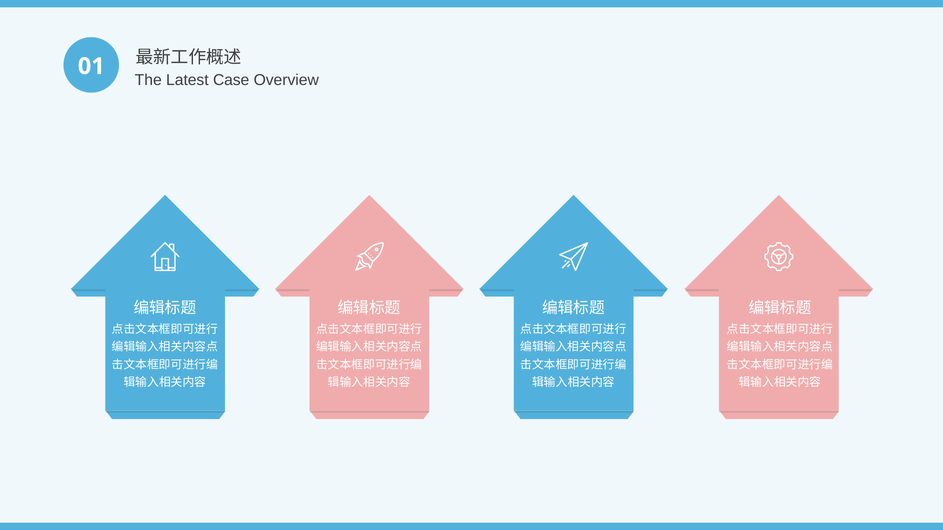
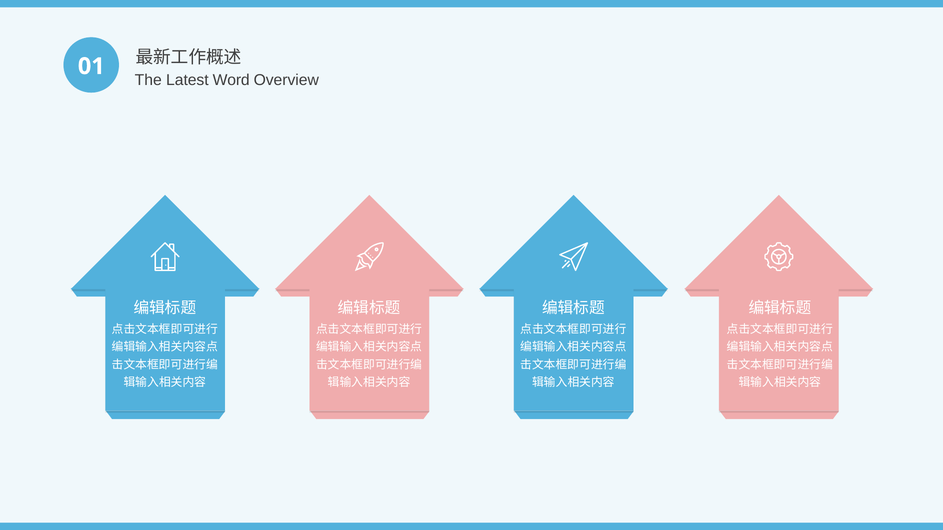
Case: Case -> Word
